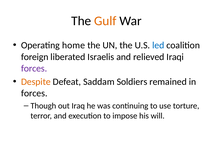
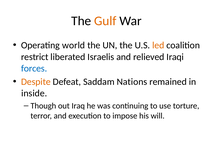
home: home -> world
led colour: blue -> orange
foreign: foreign -> restrict
forces at (34, 68) colour: purple -> blue
Soldiers: Soldiers -> Nations
forces at (34, 93): forces -> inside
